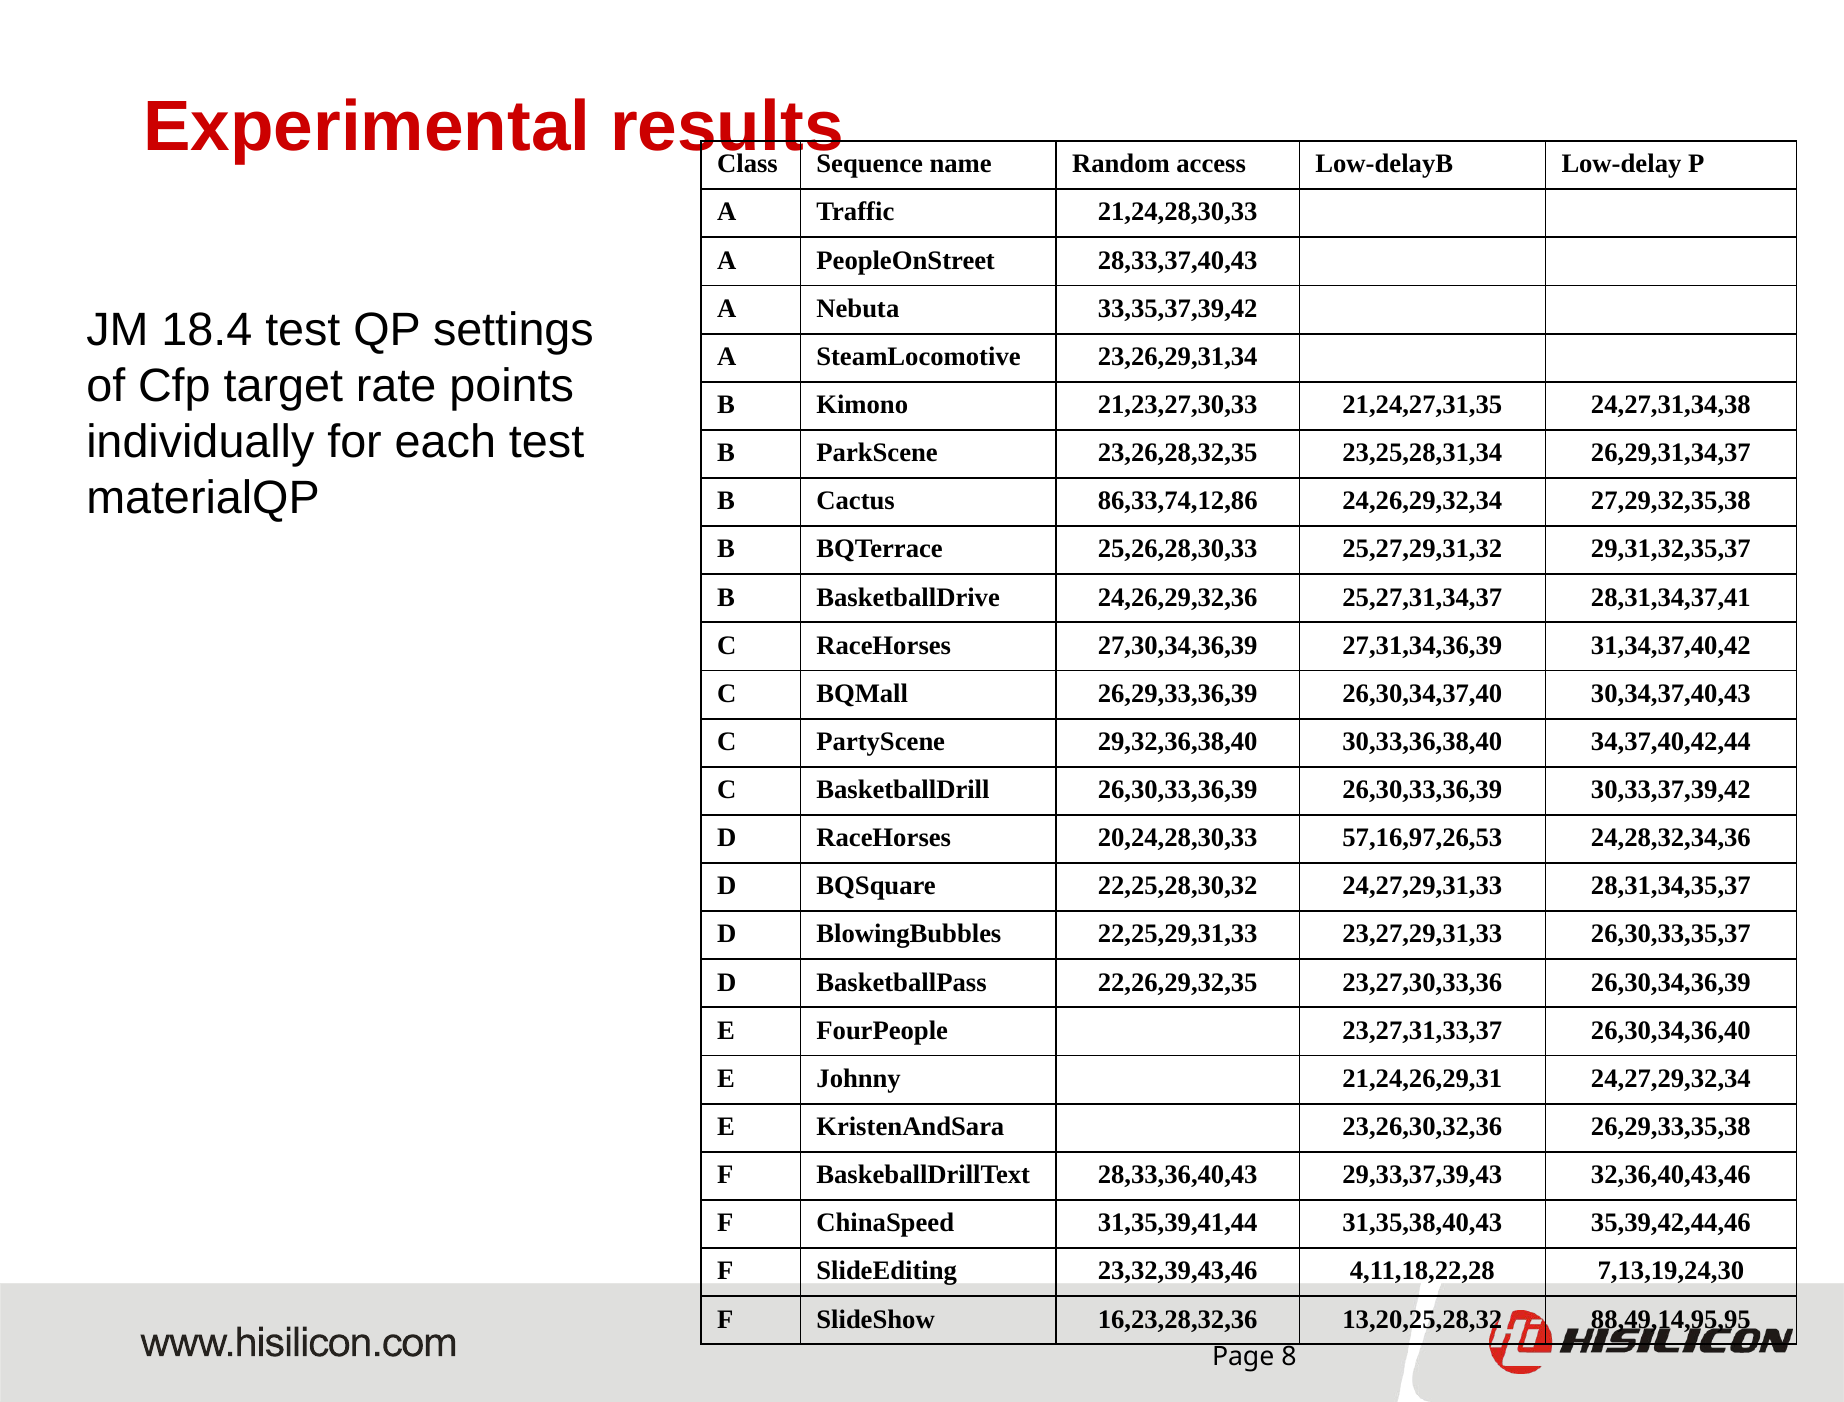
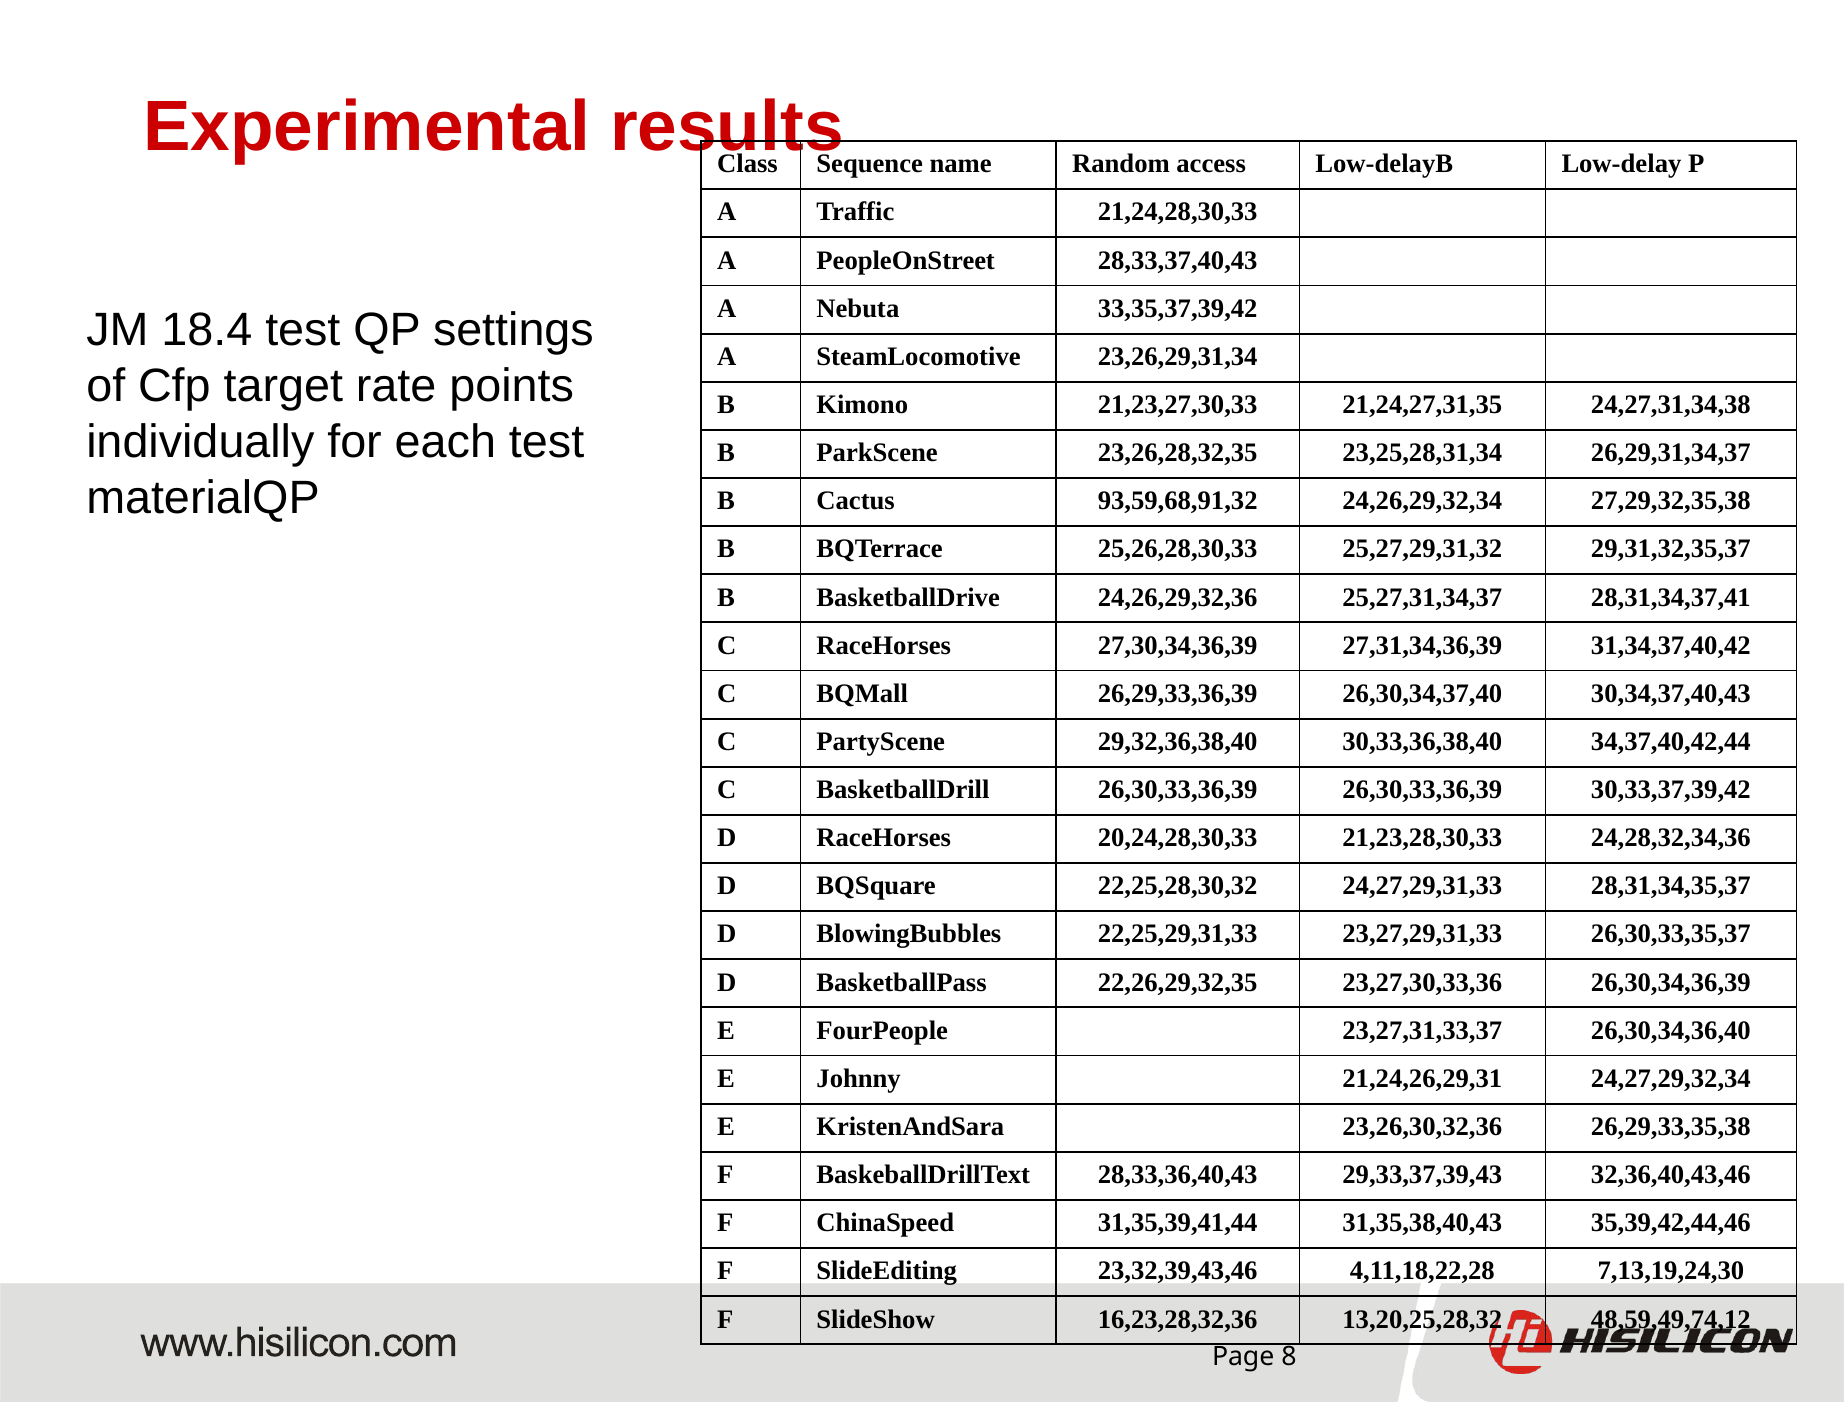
86,33,74,12,86: 86,33,74,12,86 -> 93,59,68,91,32
57,16,97,26,53: 57,16,97,26,53 -> 21,23,28,30,33
88,49,14,95,95: 88,49,14,95,95 -> 48,59,49,74,12
